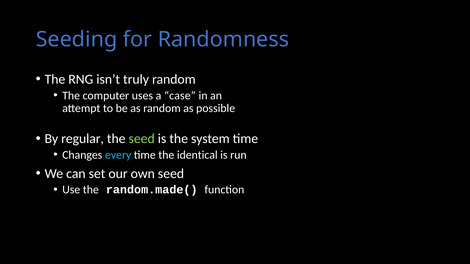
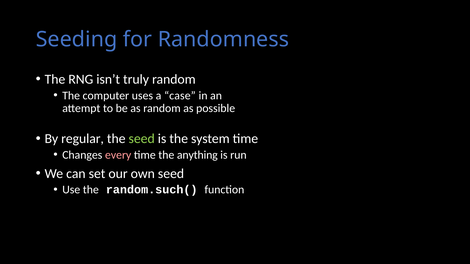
every colour: light blue -> pink
identical: identical -> anything
random.made(: random.made( -> random.such(
